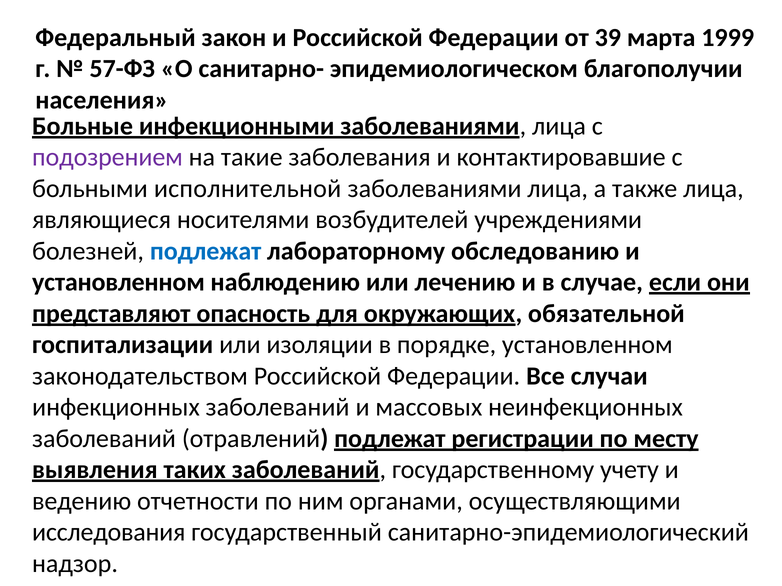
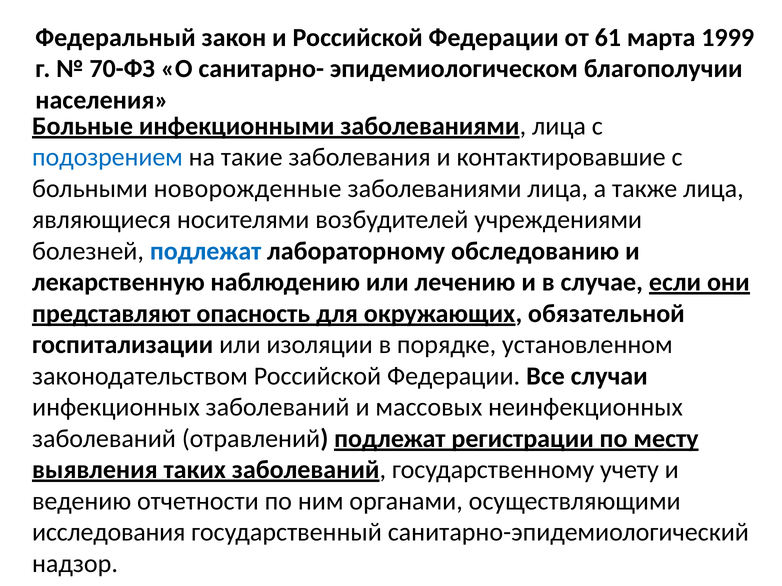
39: 39 -> 61
57-ФЗ: 57-ФЗ -> 70-ФЗ
подозрением colour: purple -> blue
исполнительной: исполнительной -> новорожденные
установленном at (118, 282): установленном -> лекарственную
